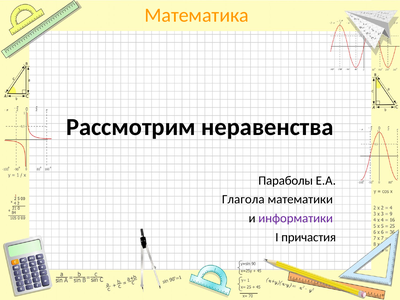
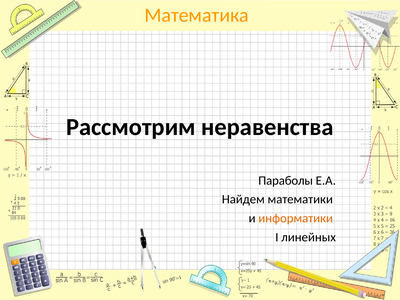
Глагола: Глагола -> Найдем
информатики colour: purple -> orange
причастия: причастия -> линейных
